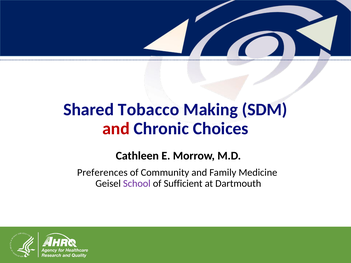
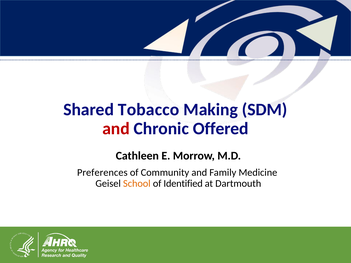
Choices: Choices -> Offered
School colour: purple -> orange
Sufficient: Sufficient -> Identified
